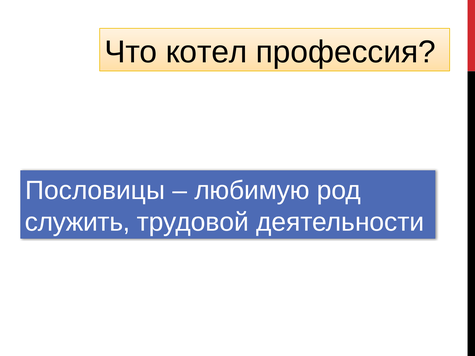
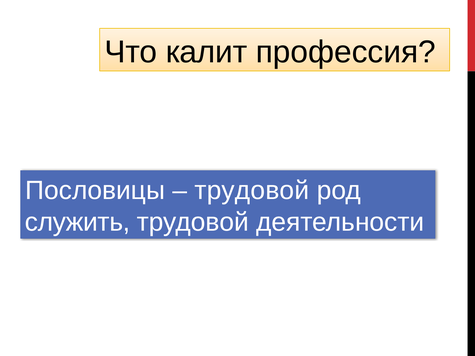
котел: котел -> калит
любимую at (252, 191): любимую -> трудовой
